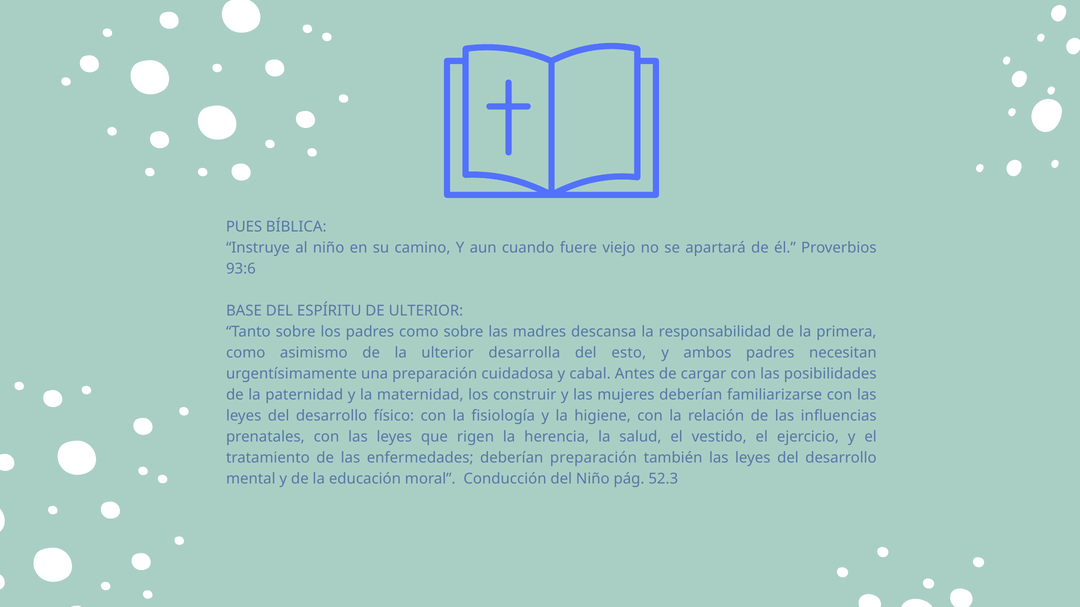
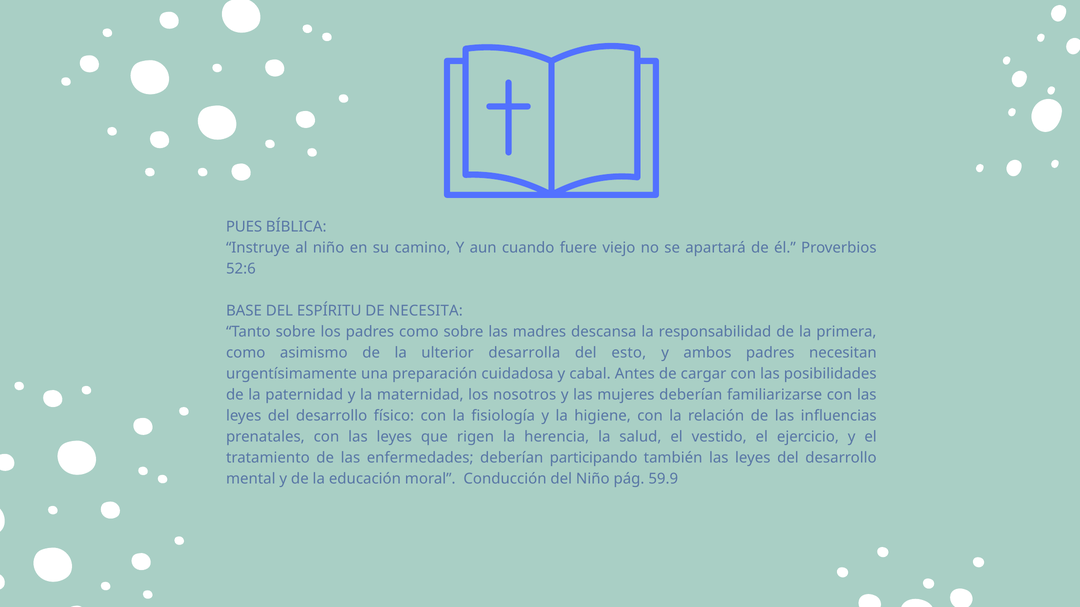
93:6: 93:6 -> 52:6
DE ULTERIOR: ULTERIOR -> NECESITA
construir: construir -> nosotros
deberían preparación: preparación -> participando
52.3: 52.3 -> 59.9
